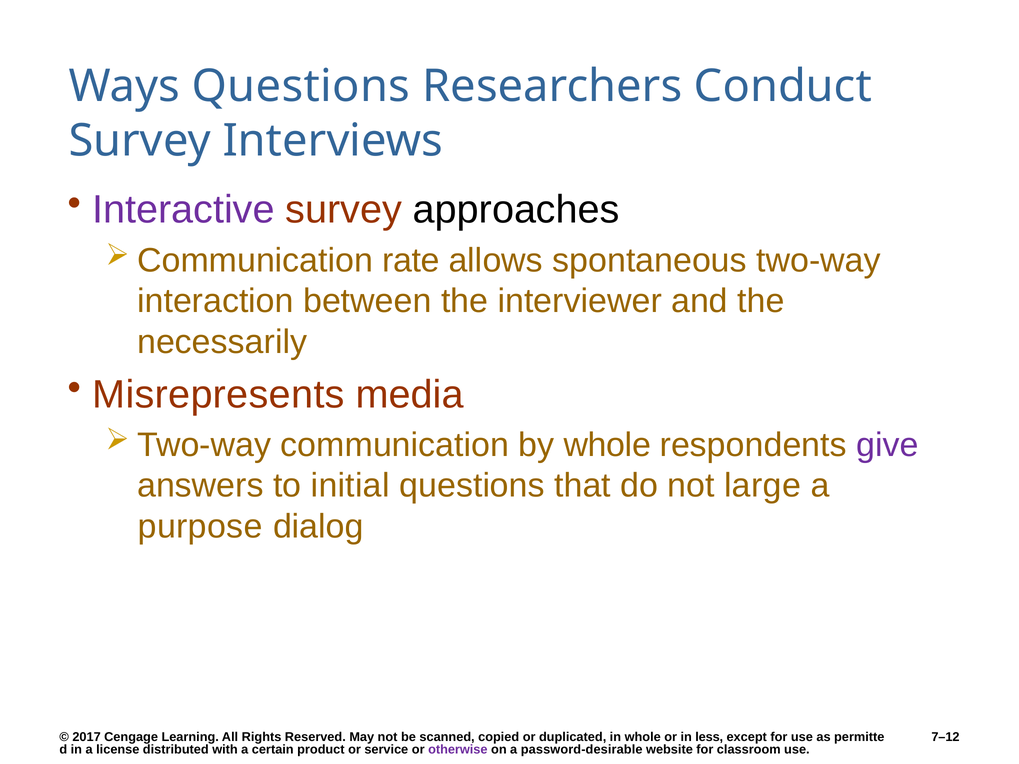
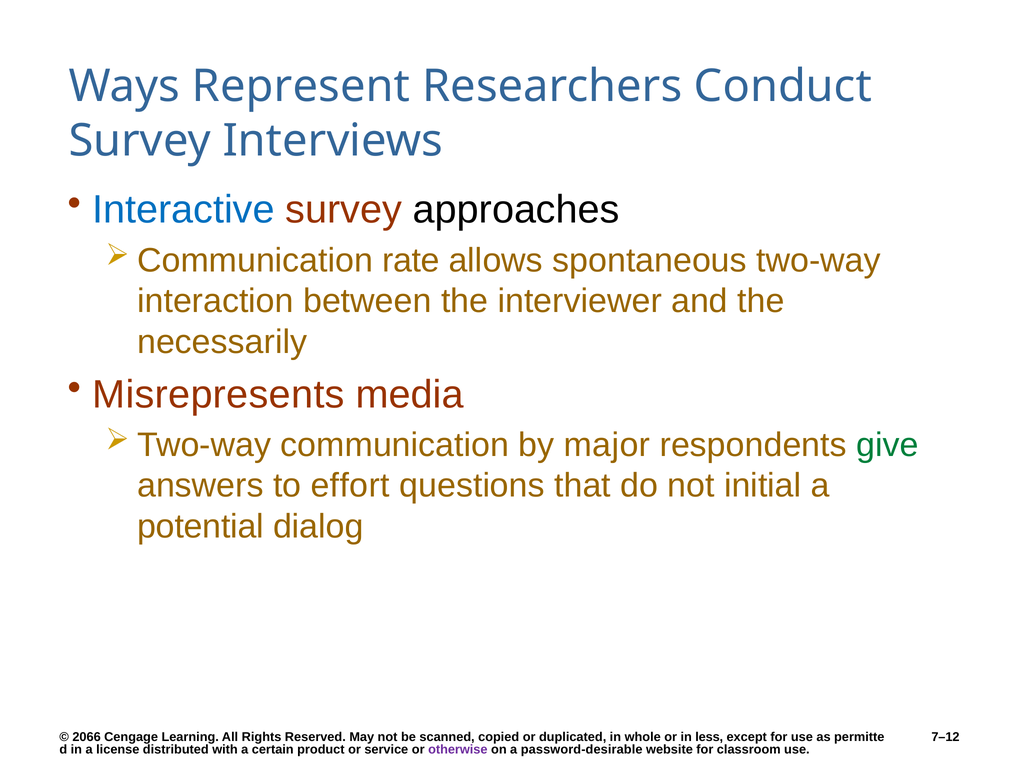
Ways Questions: Questions -> Represent
Interactive colour: purple -> blue
by whole: whole -> major
give colour: purple -> green
initial: initial -> effort
large: large -> initial
purpose: purpose -> potential
2017: 2017 -> 2066
